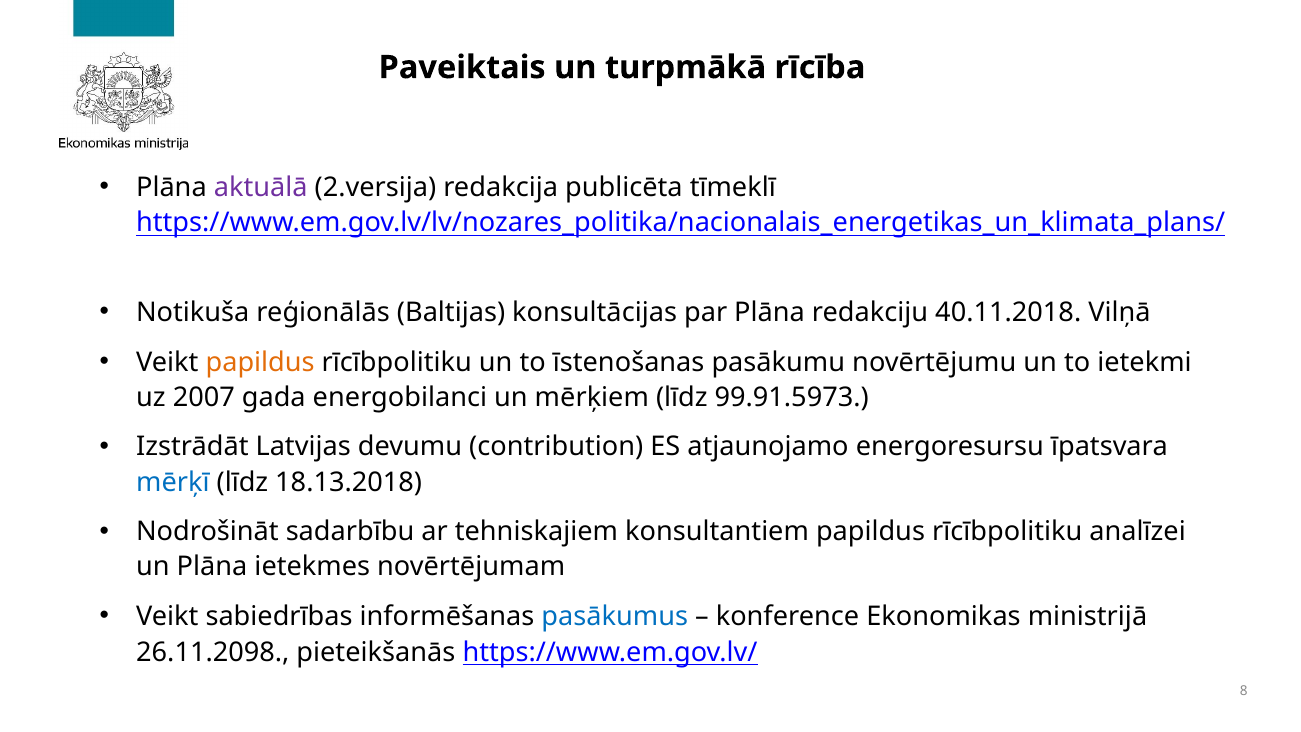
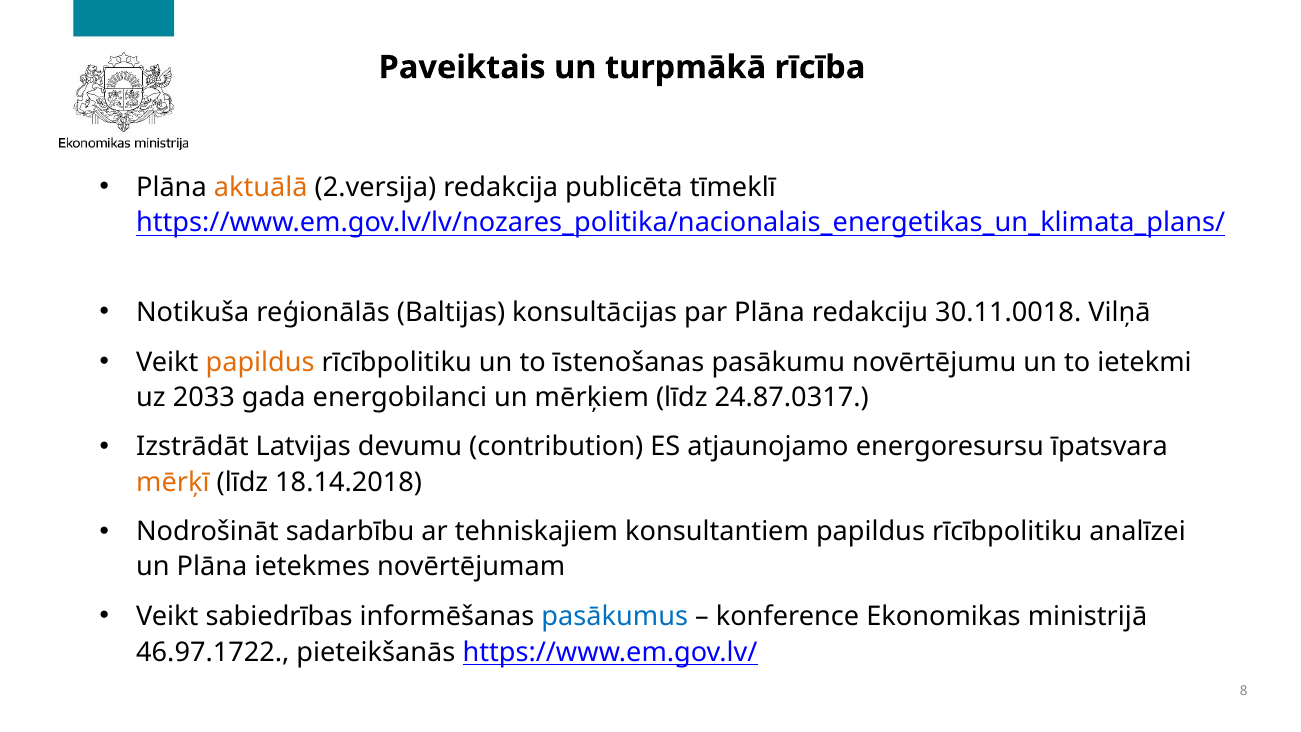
aktuālā colour: purple -> orange
40.11.2018: 40.11.2018 -> 30.11.0018
2007: 2007 -> 2033
99.91.5973: 99.91.5973 -> 24.87.0317
mērķī colour: blue -> orange
18.13.2018: 18.13.2018 -> 18.14.2018
26.11.2098: 26.11.2098 -> 46.97.1722
